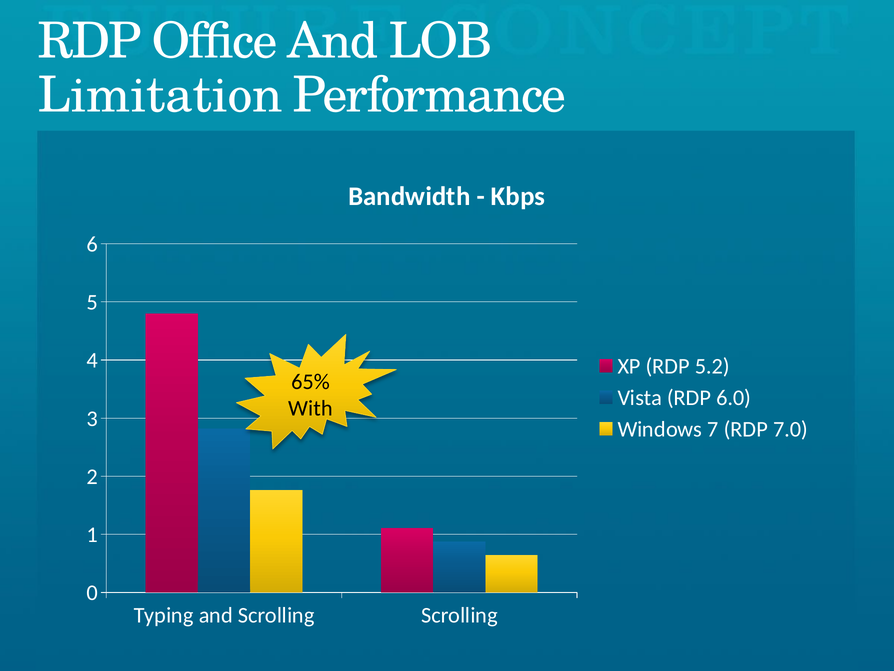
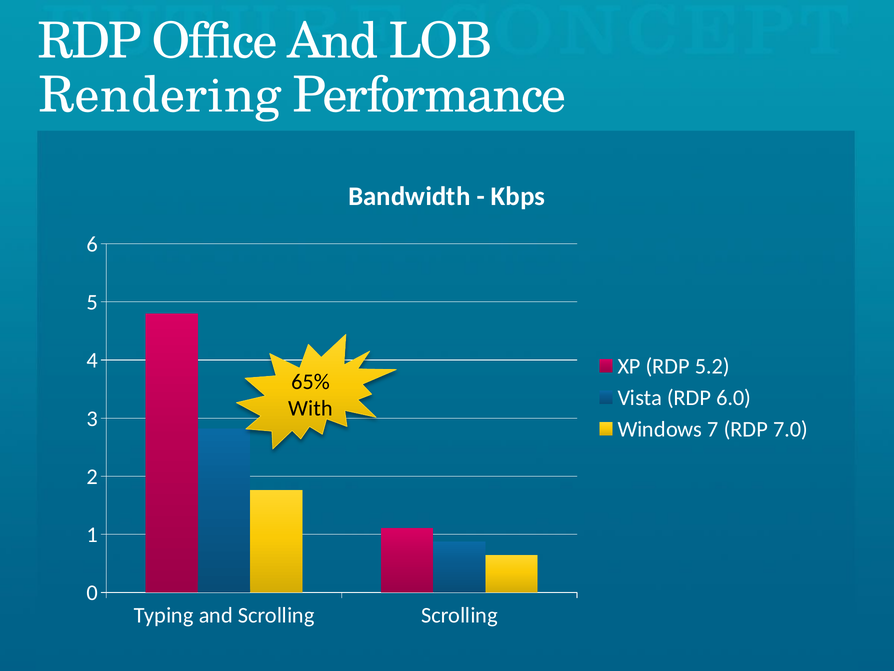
Limitation: Limitation -> Rendering
